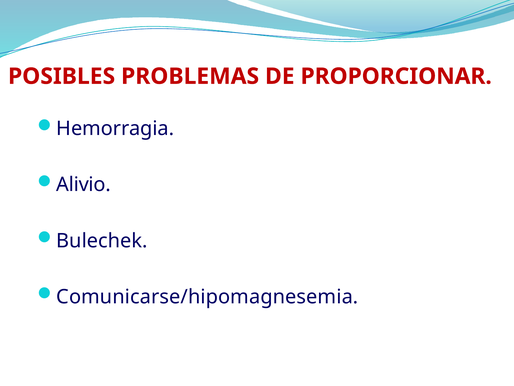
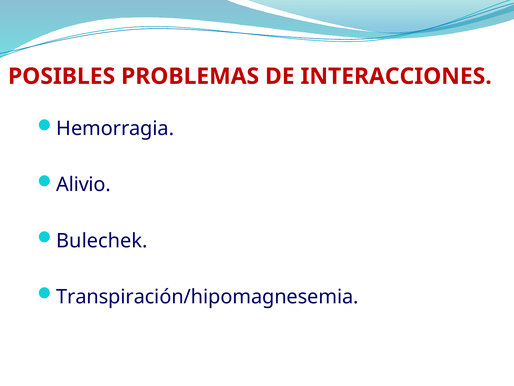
PROPORCIONAR: PROPORCIONAR -> INTERACCIONES
Comunicarse/hipomagnesemia: Comunicarse/hipomagnesemia -> Transpiración/hipomagnesemia
